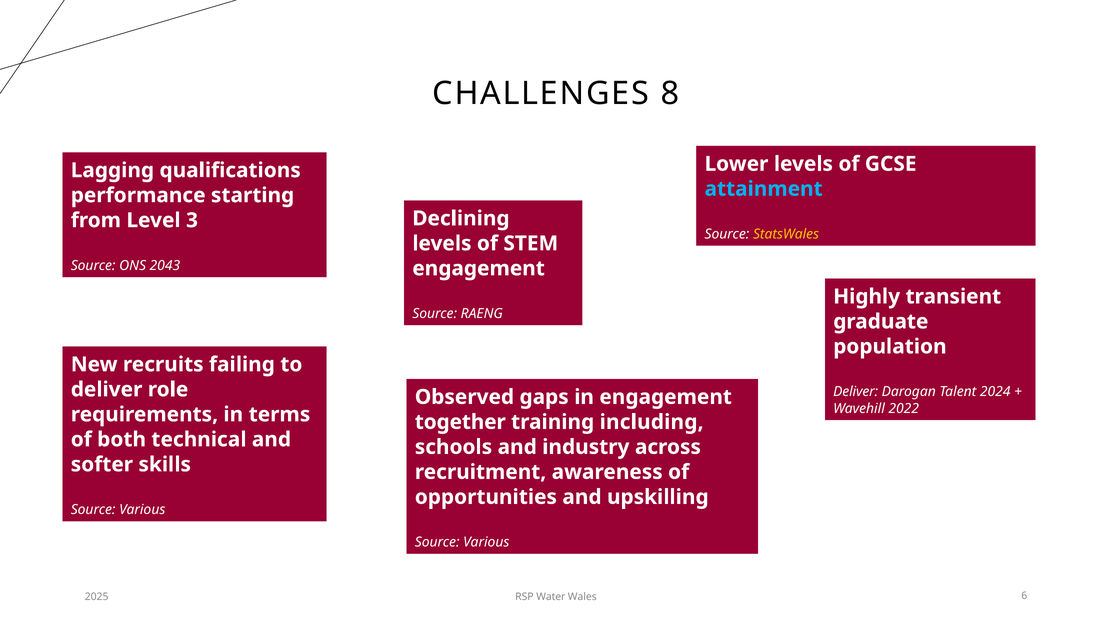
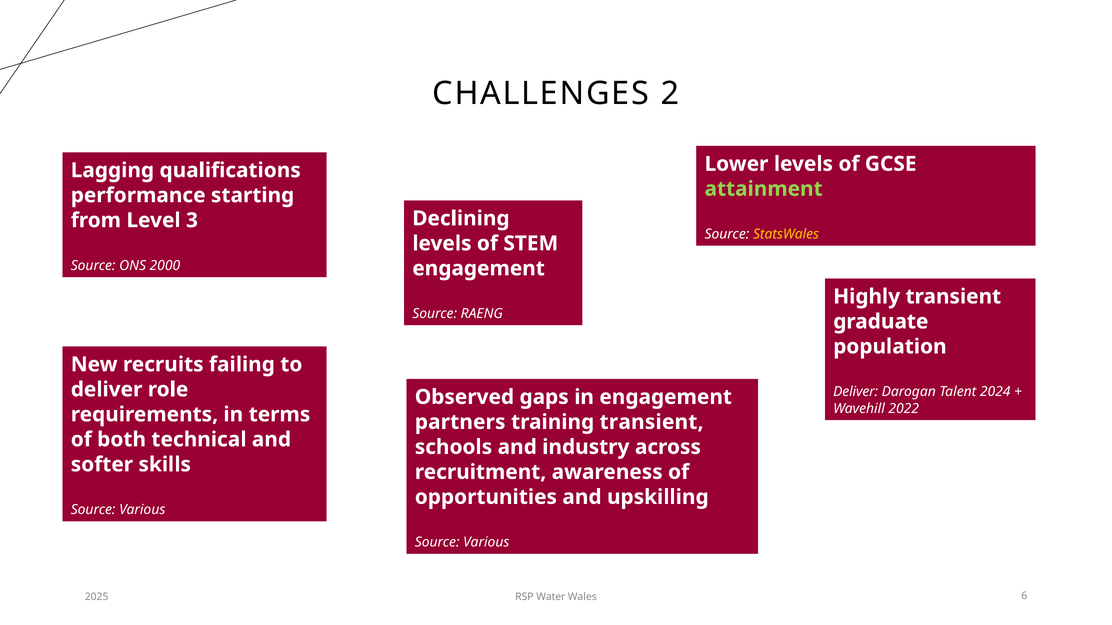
8: 8 -> 2
attainment colour: light blue -> light green
2043: 2043 -> 2000
together: together -> partners
training including: including -> transient
